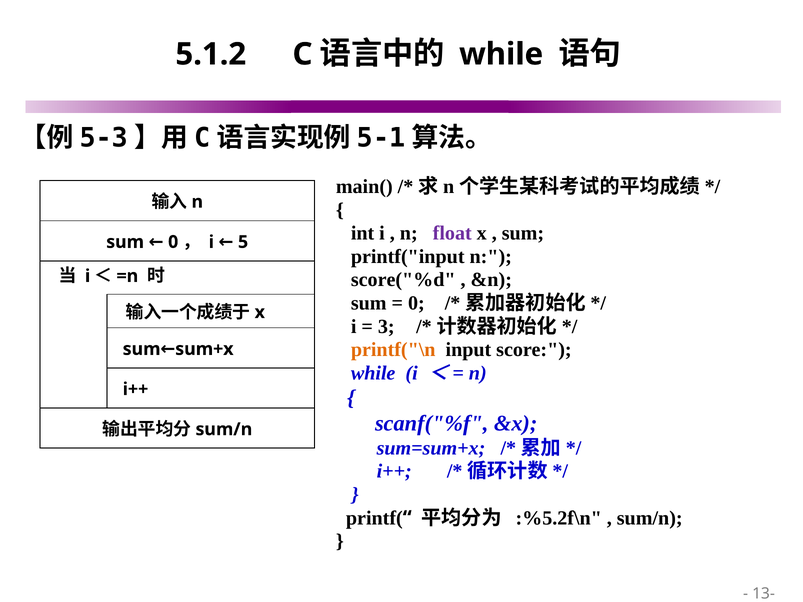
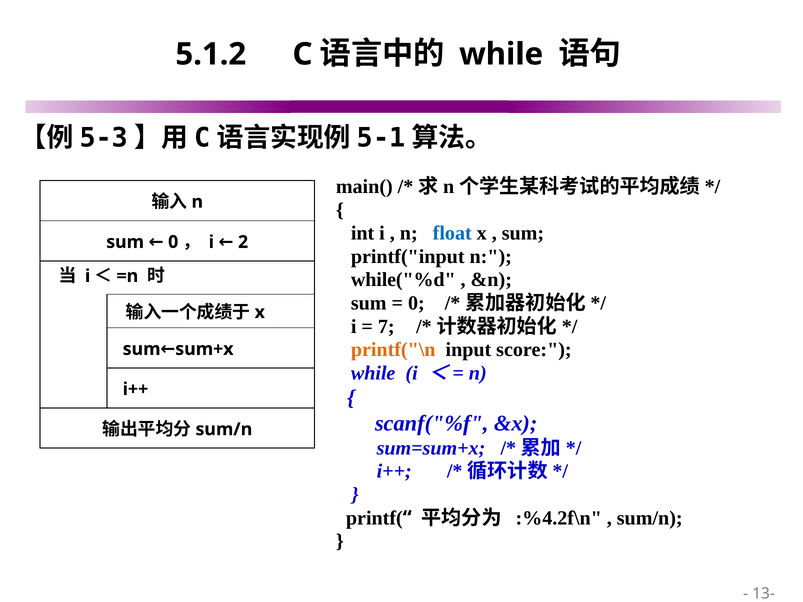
float colour: purple -> blue
5: 5 -> 2
score("%d: score("%d -> while("%d
3: 3 -> 7
:%5.2f\n: :%5.2f\n -> :%4.2f\n
